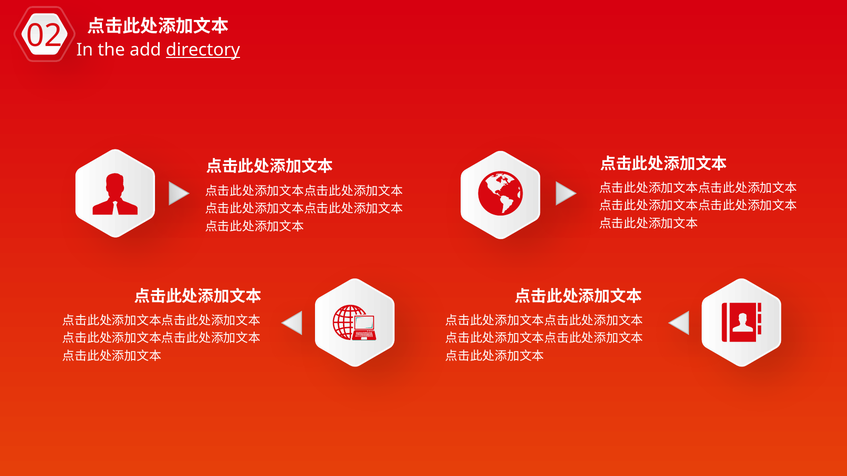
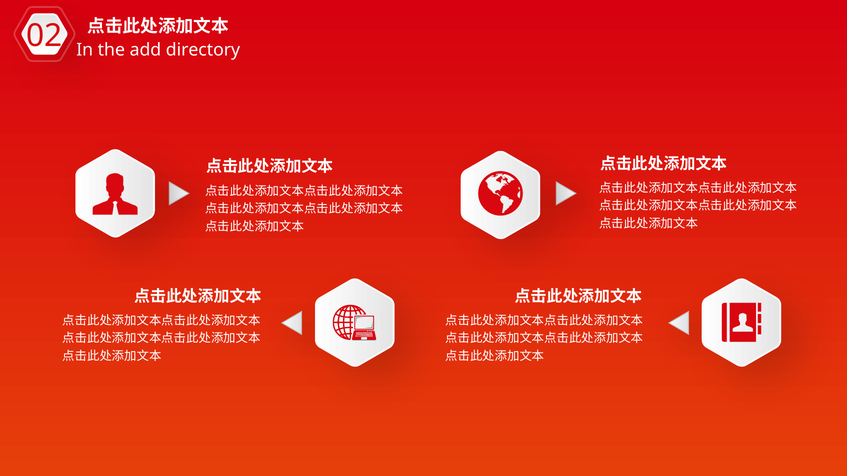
directory underline: present -> none
